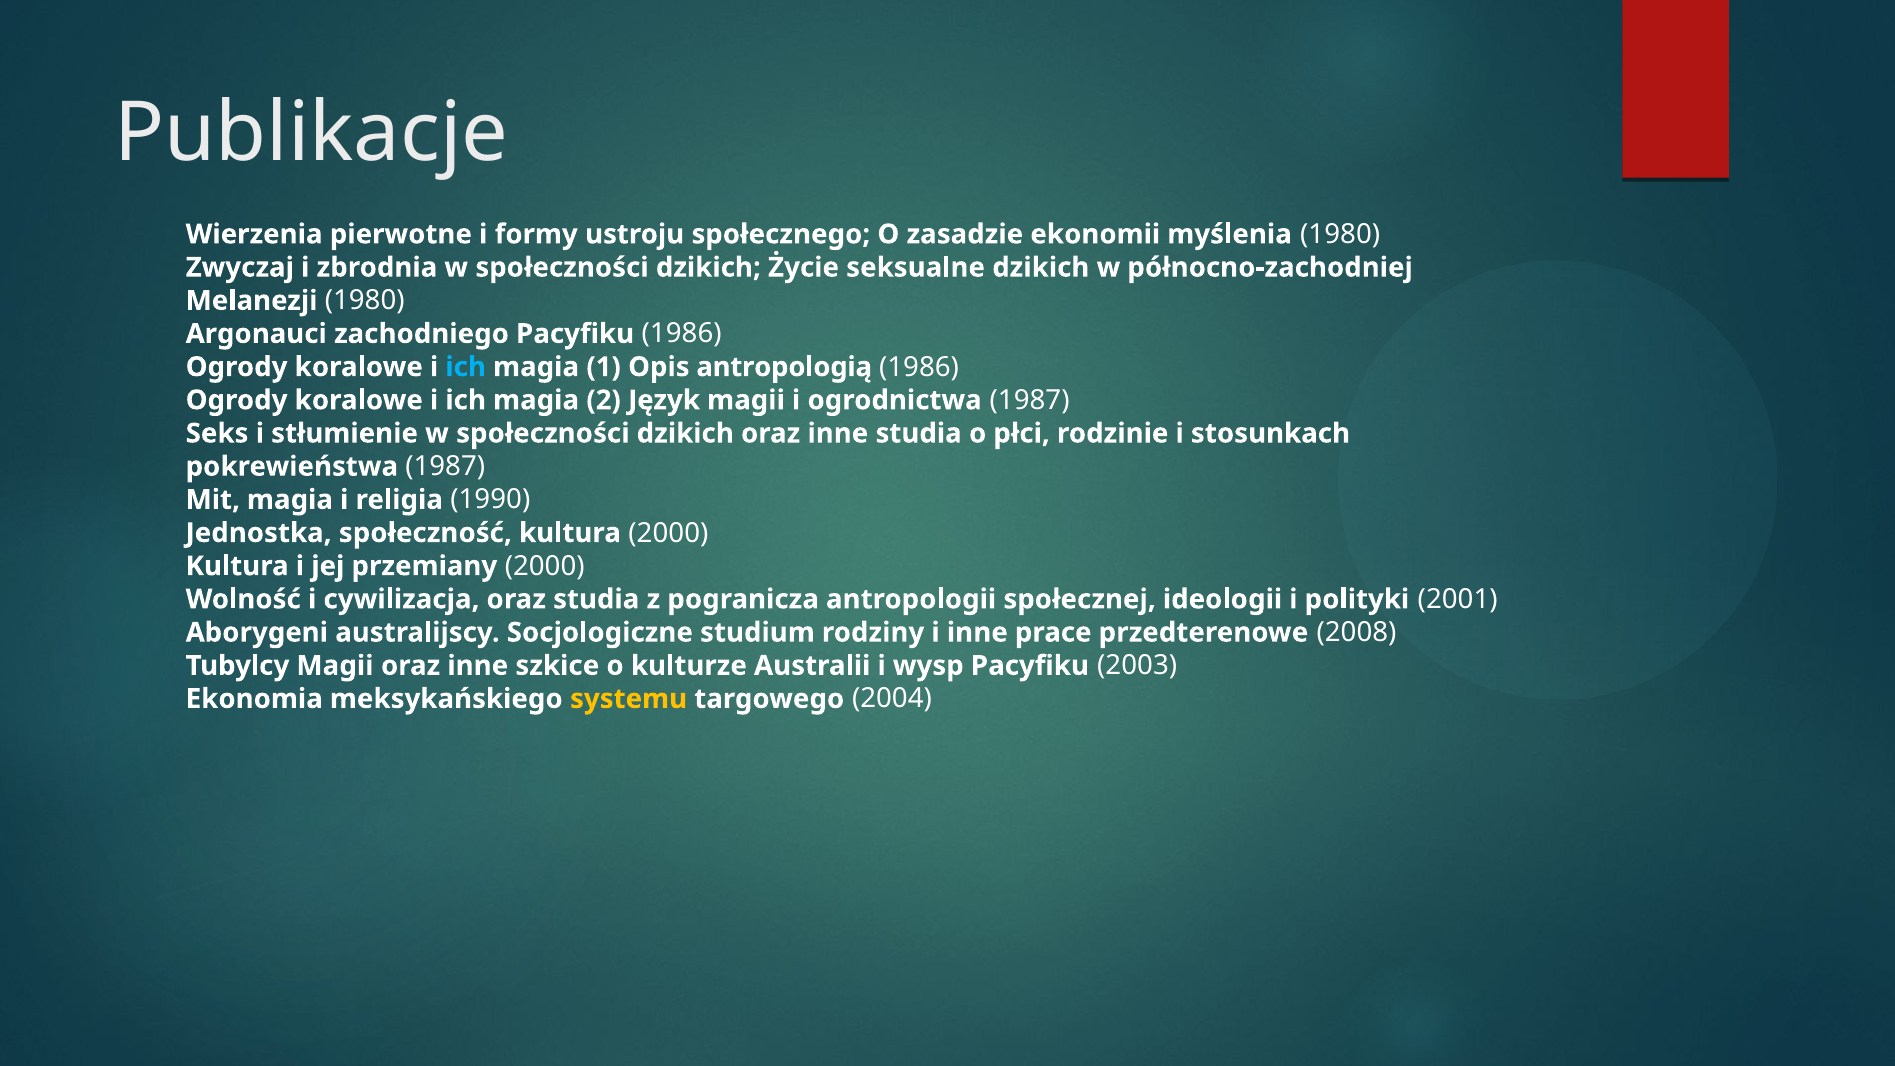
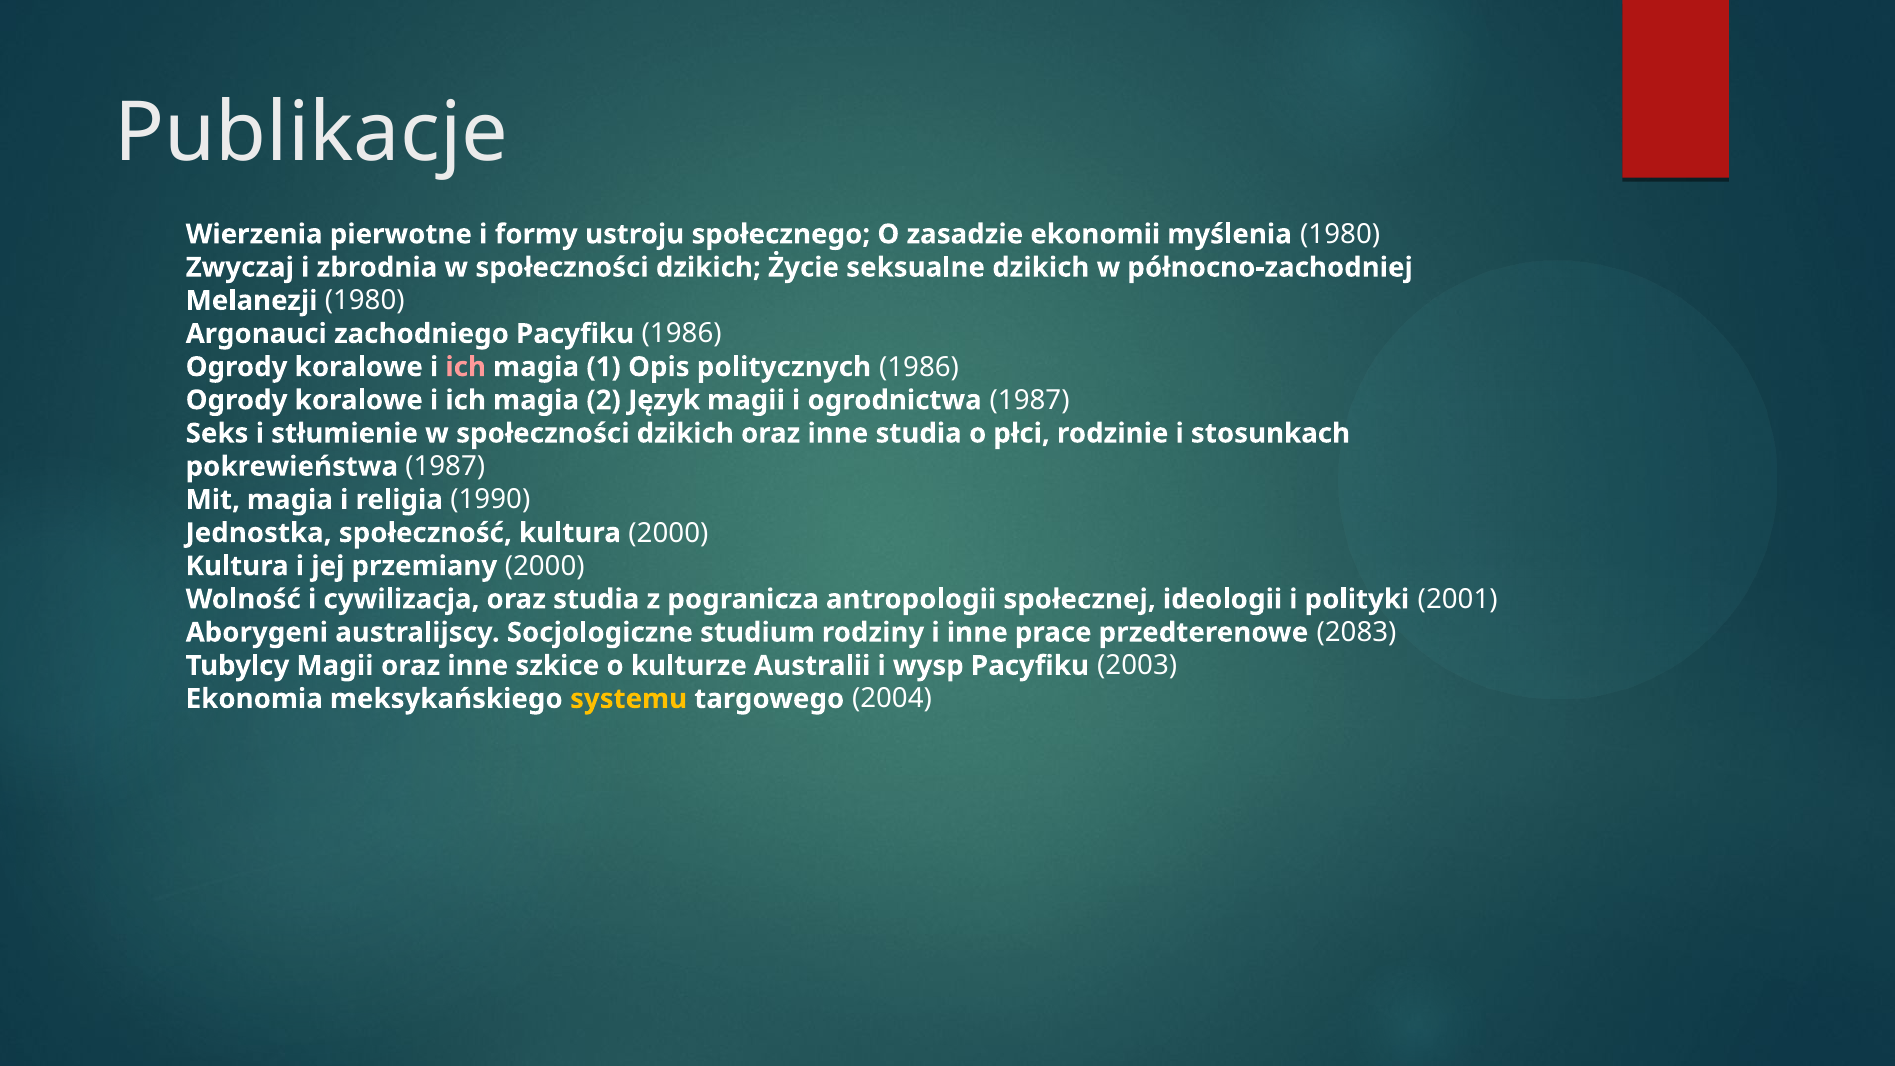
ich at (466, 367) colour: light blue -> pink
antropologią: antropologią -> politycznych
2008: 2008 -> 2083
